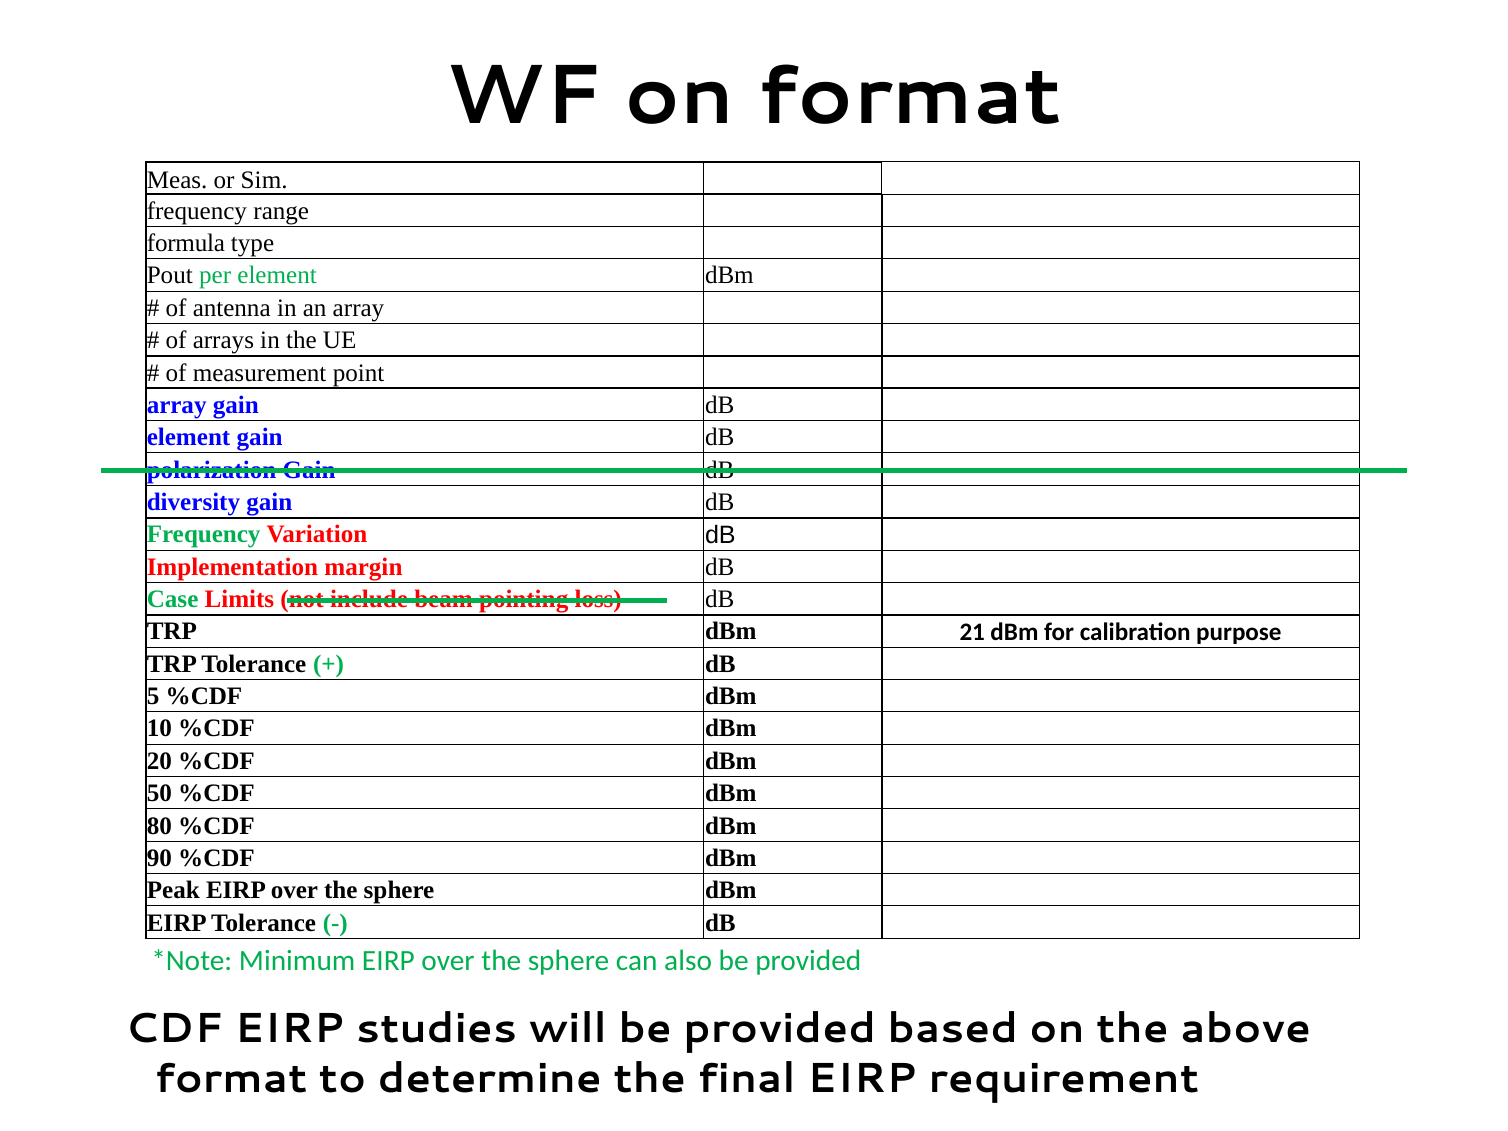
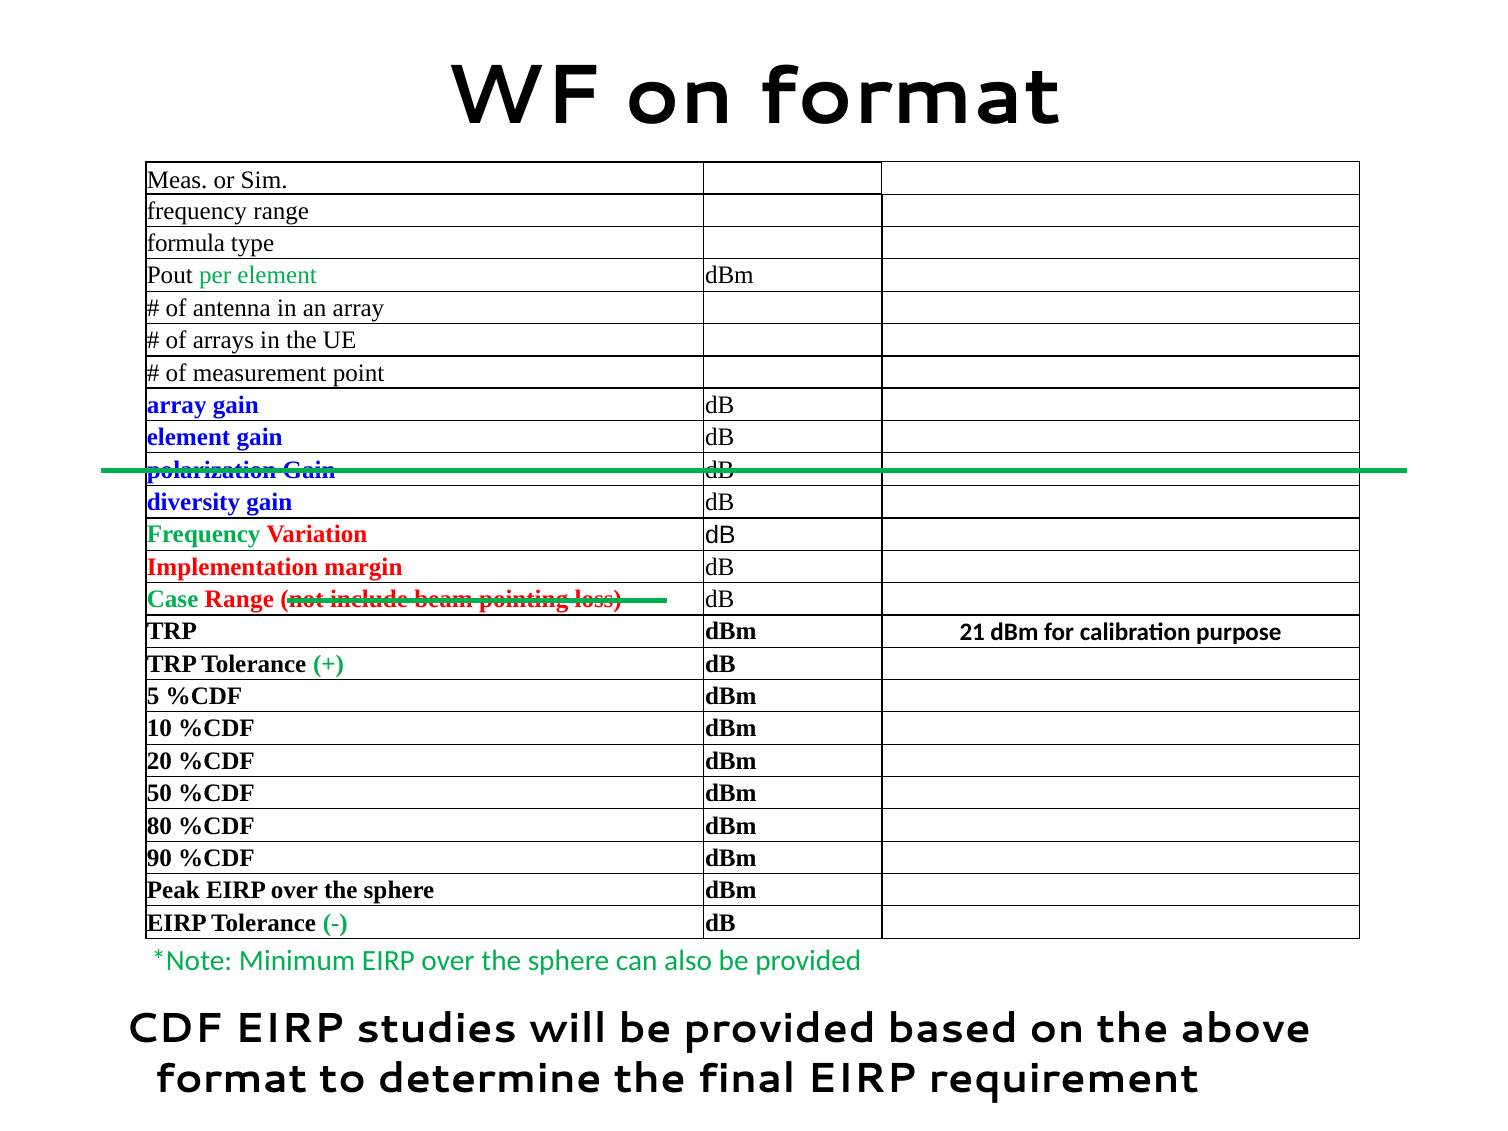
Case Limits: Limits -> Range
